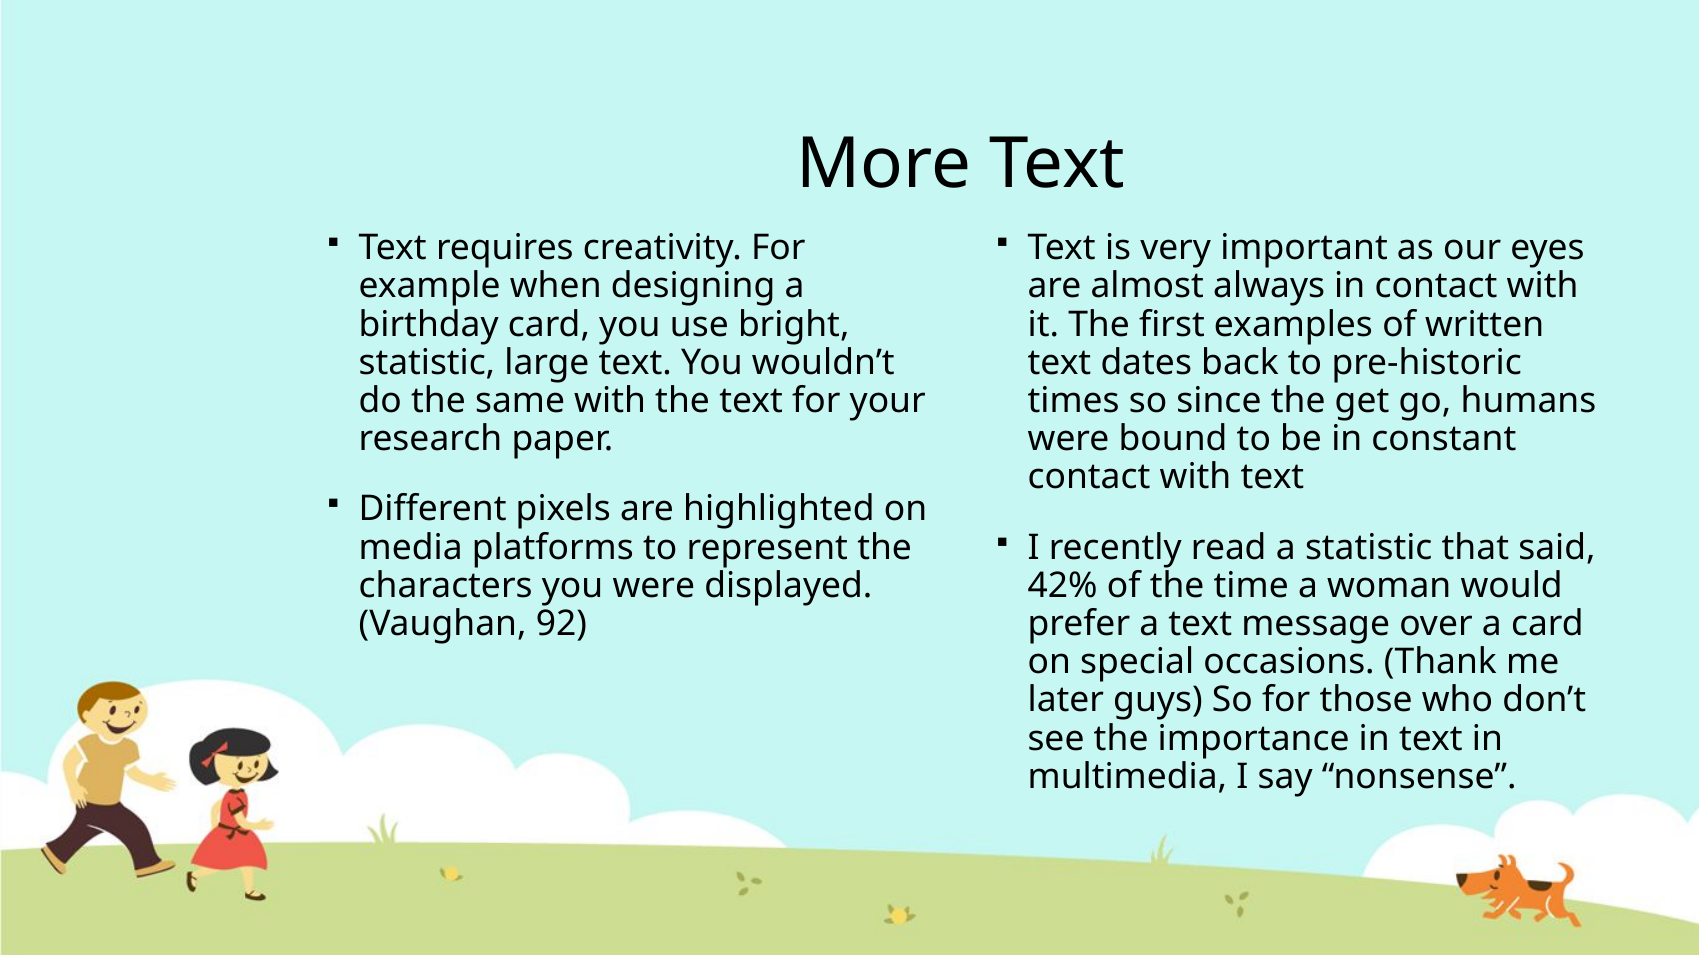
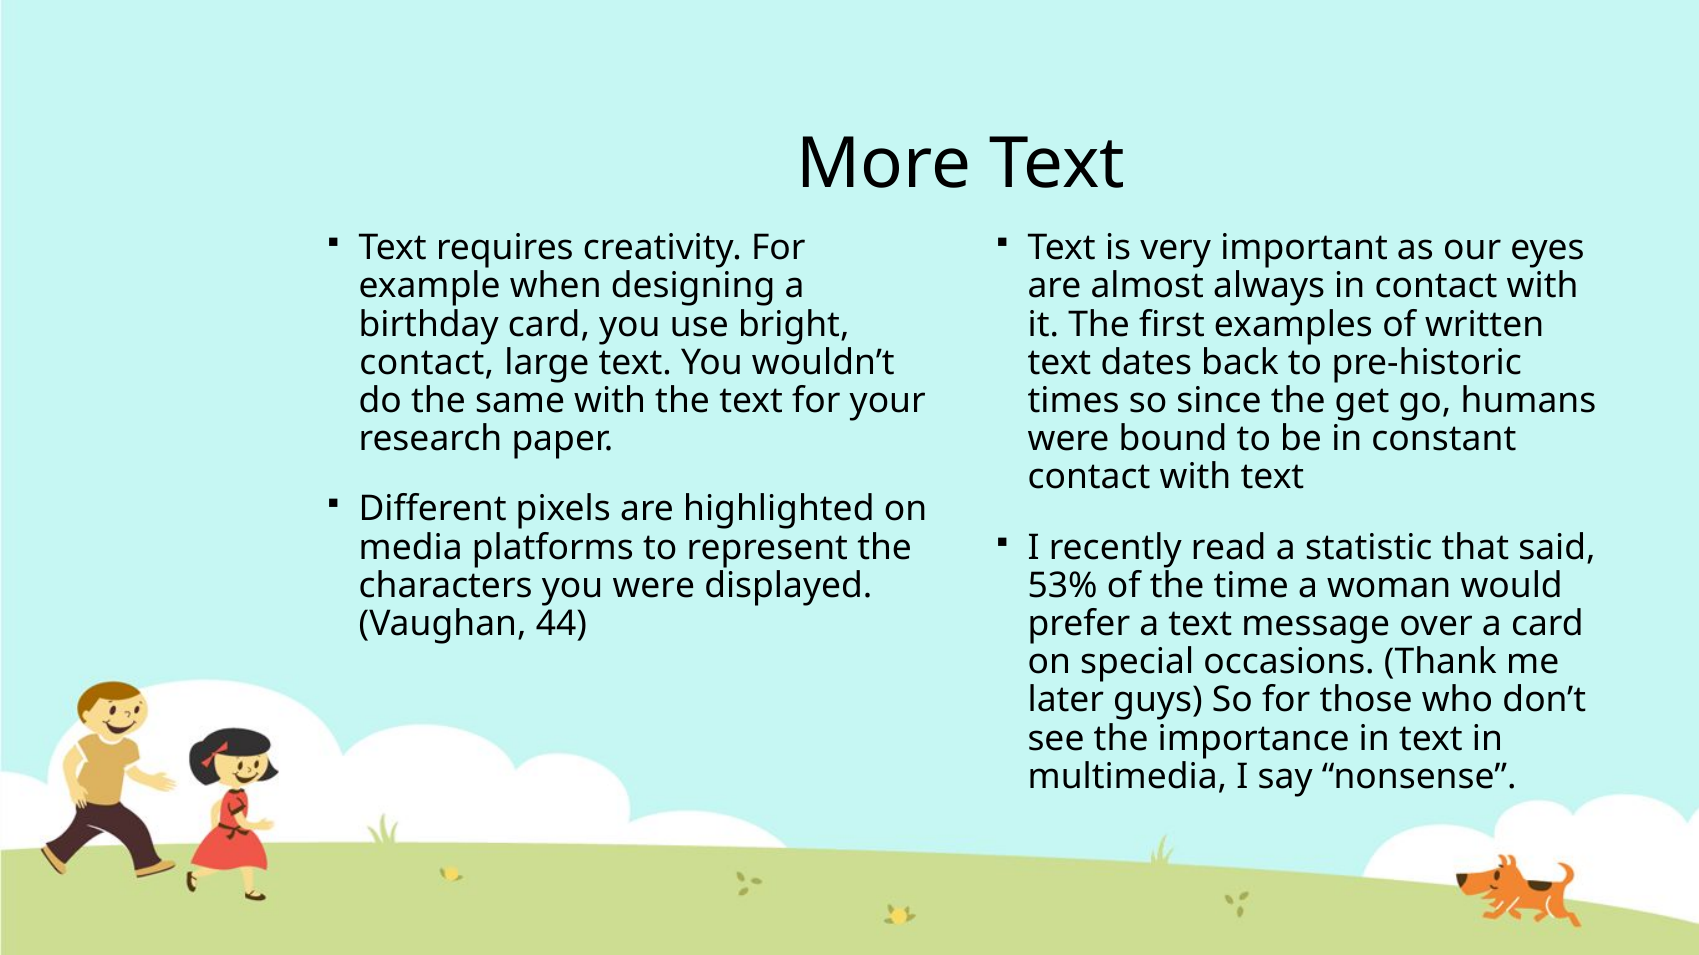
statistic at (427, 363): statistic -> contact
42%: 42% -> 53%
92: 92 -> 44
